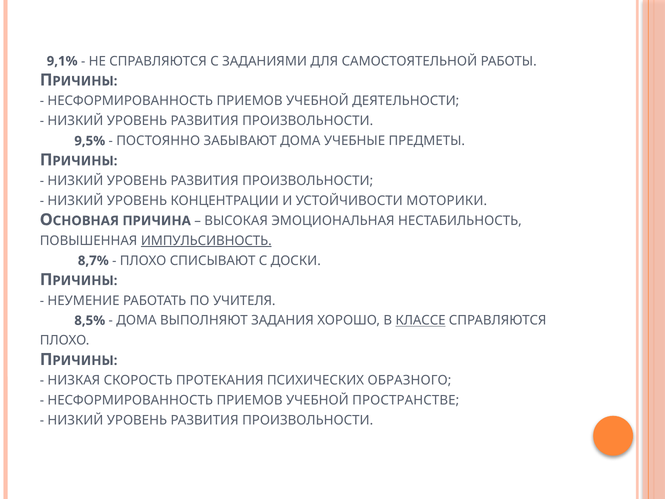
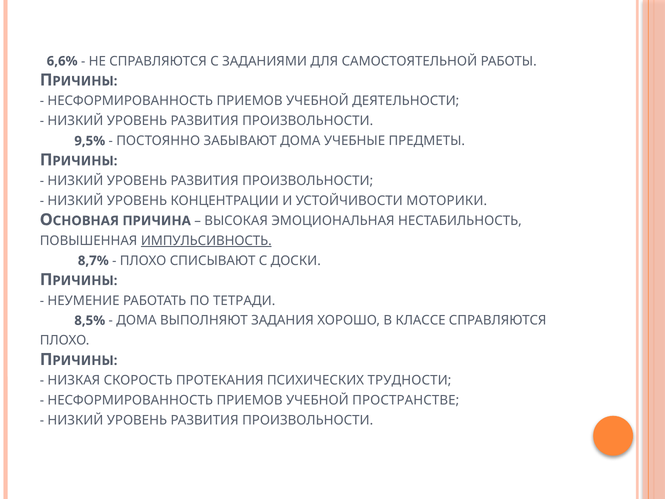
9,1%: 9,1% -> 6,6%
УЧИТЕЛЯ: УЧИТЕЛЯ -> ТЕТРАДИ
КЛАССЕ underline: present -> none
ОБРАЗНОГО: ОБРАЗНОГО -> ТРУДНОСТИ
